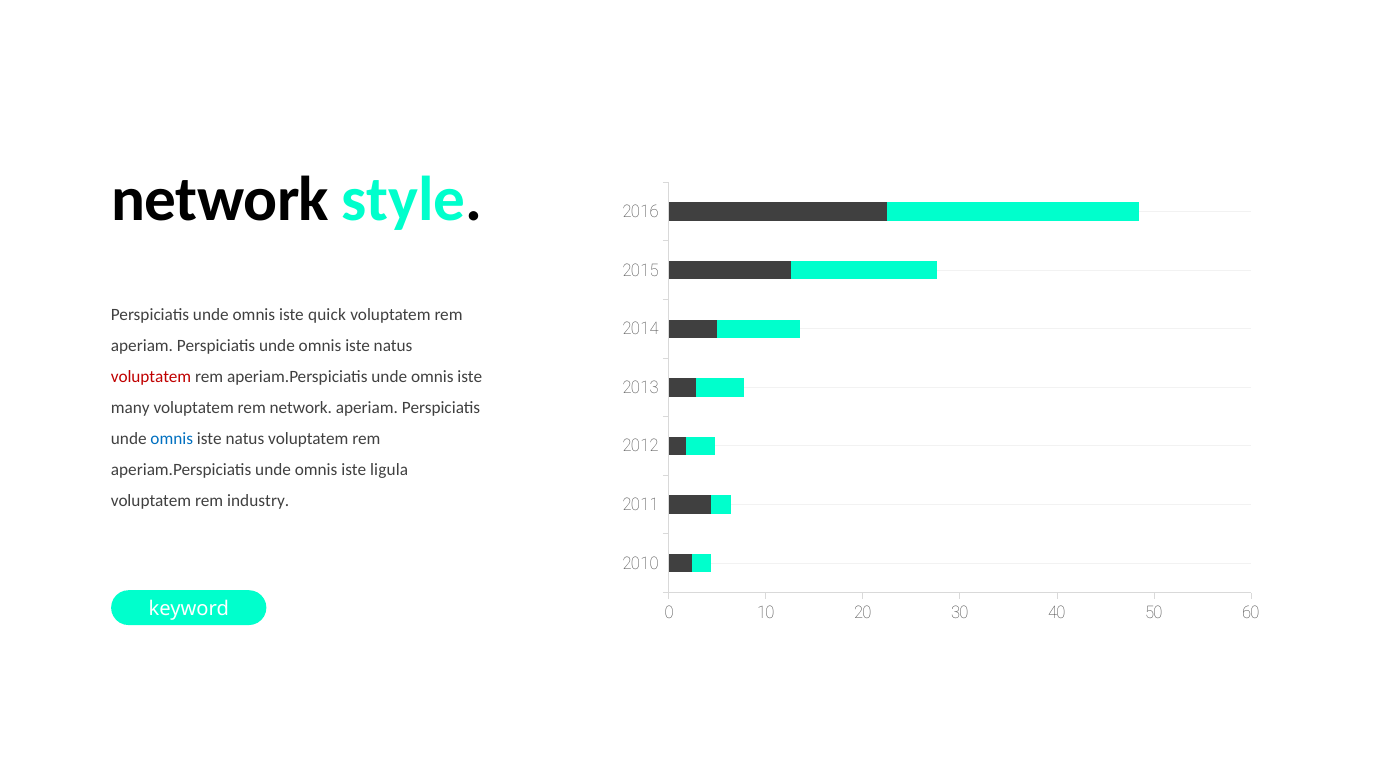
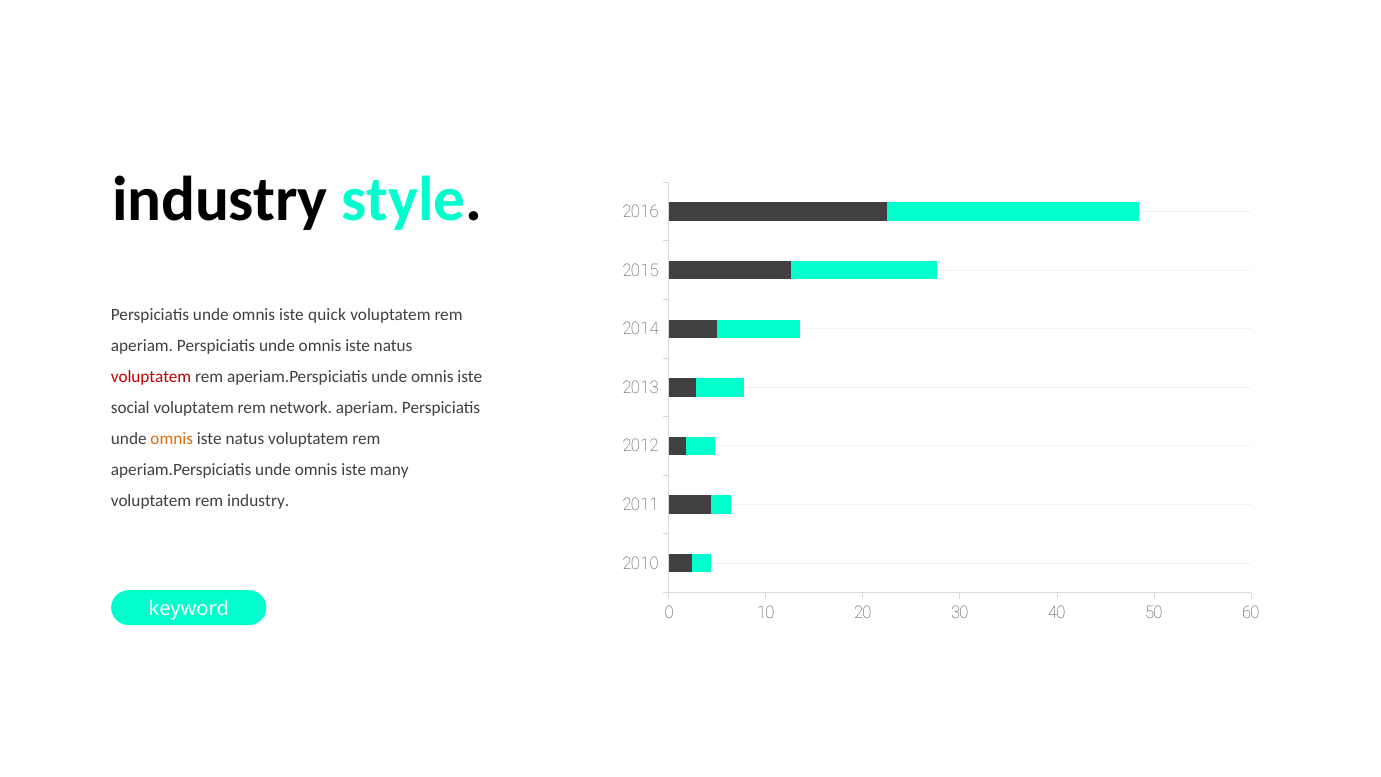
network at (220, 199): network -> industry
many: many -> social
omnis at (172, 439) colour: blue -> orange
ligula: ligula -> many
